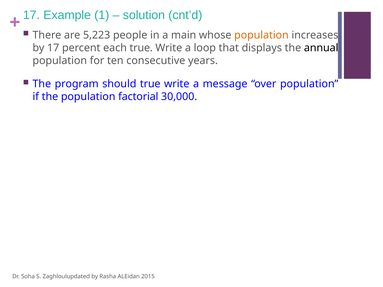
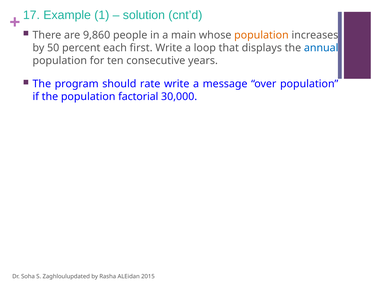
5,223: 5,223 -> 9,860
by 17: 17 -> 50
each true: true -> first
annual colour: black -> blue
should true: true -> rate
